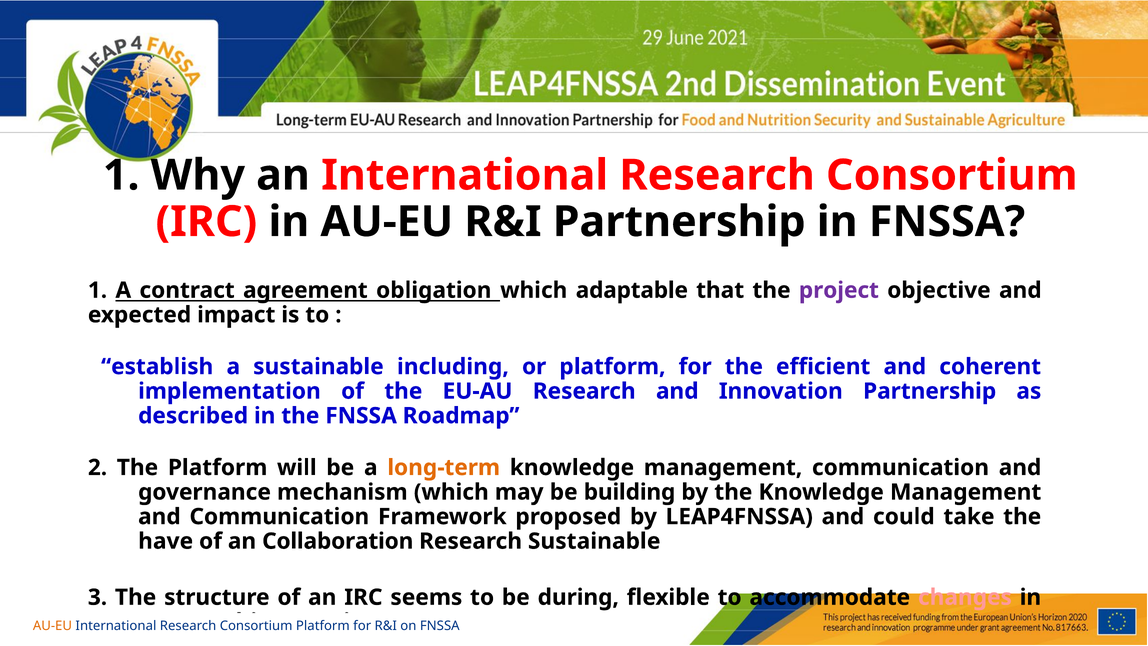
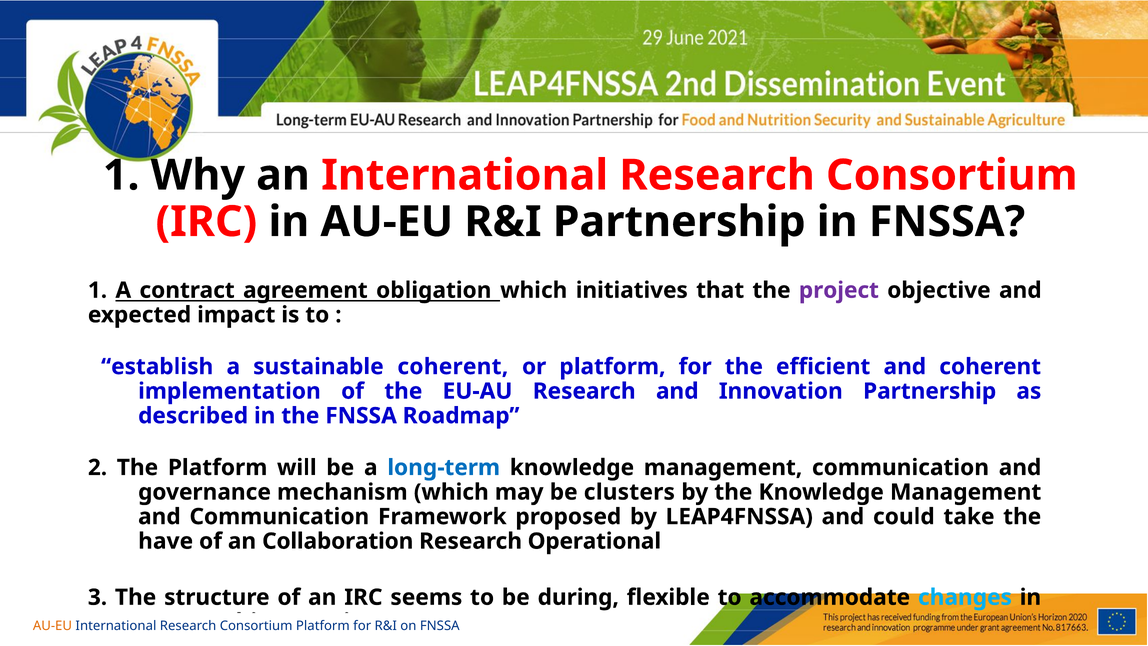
adaptable: adaptable -> initiatives
sustainable including: including -> coherent
long-term colour: orange -> blue
building: building -> clusters
Research Sustainable: Sustainable -> Operational
changes colour: pink -> light blue
